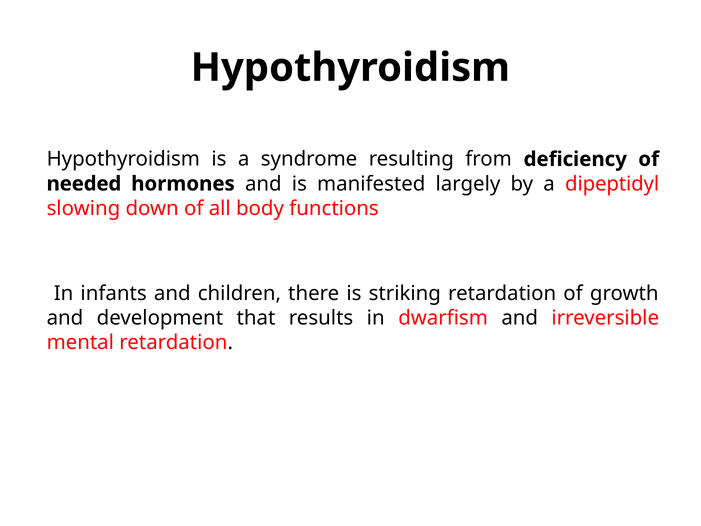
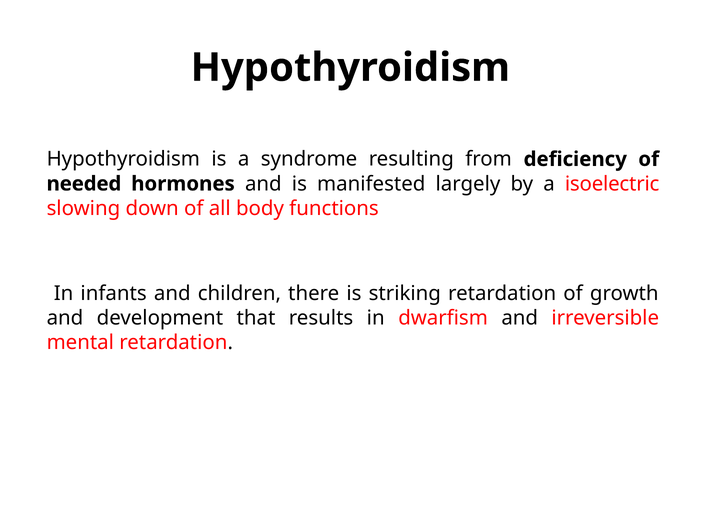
dipeptidyl: dipeptidyl -> isoelectric
